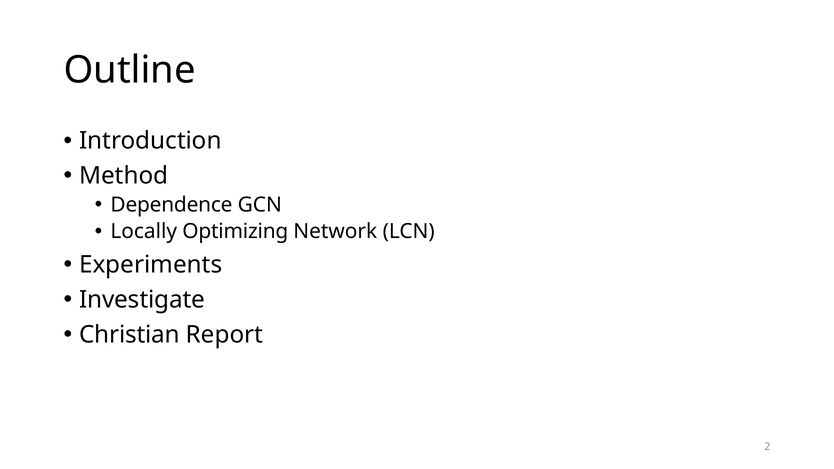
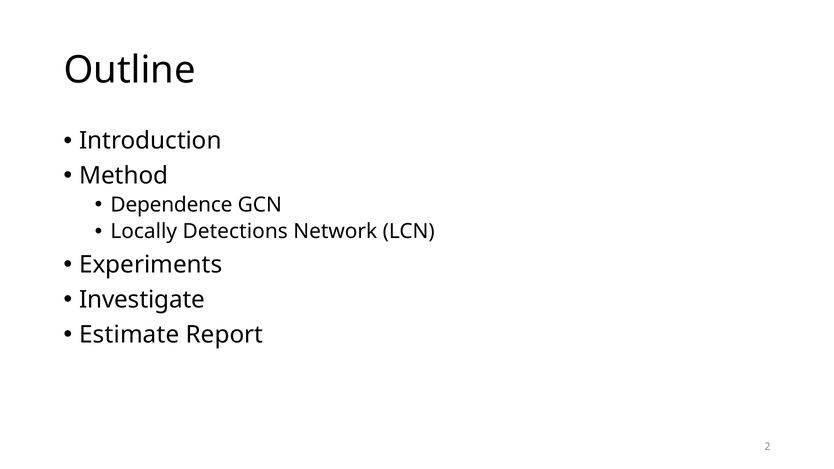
Optimizing: Optimizing -> Detections
Christian: Christian -> Estimate
